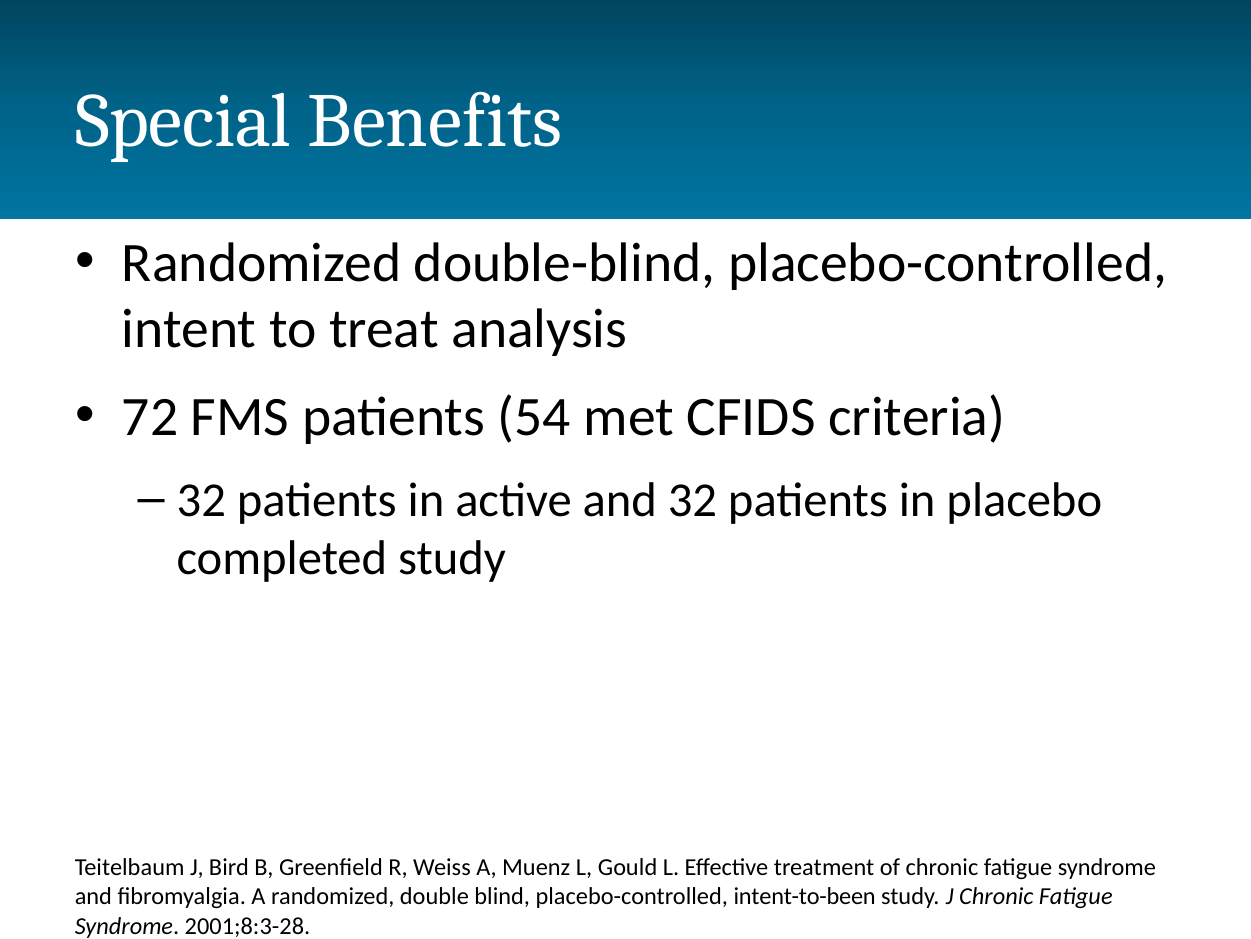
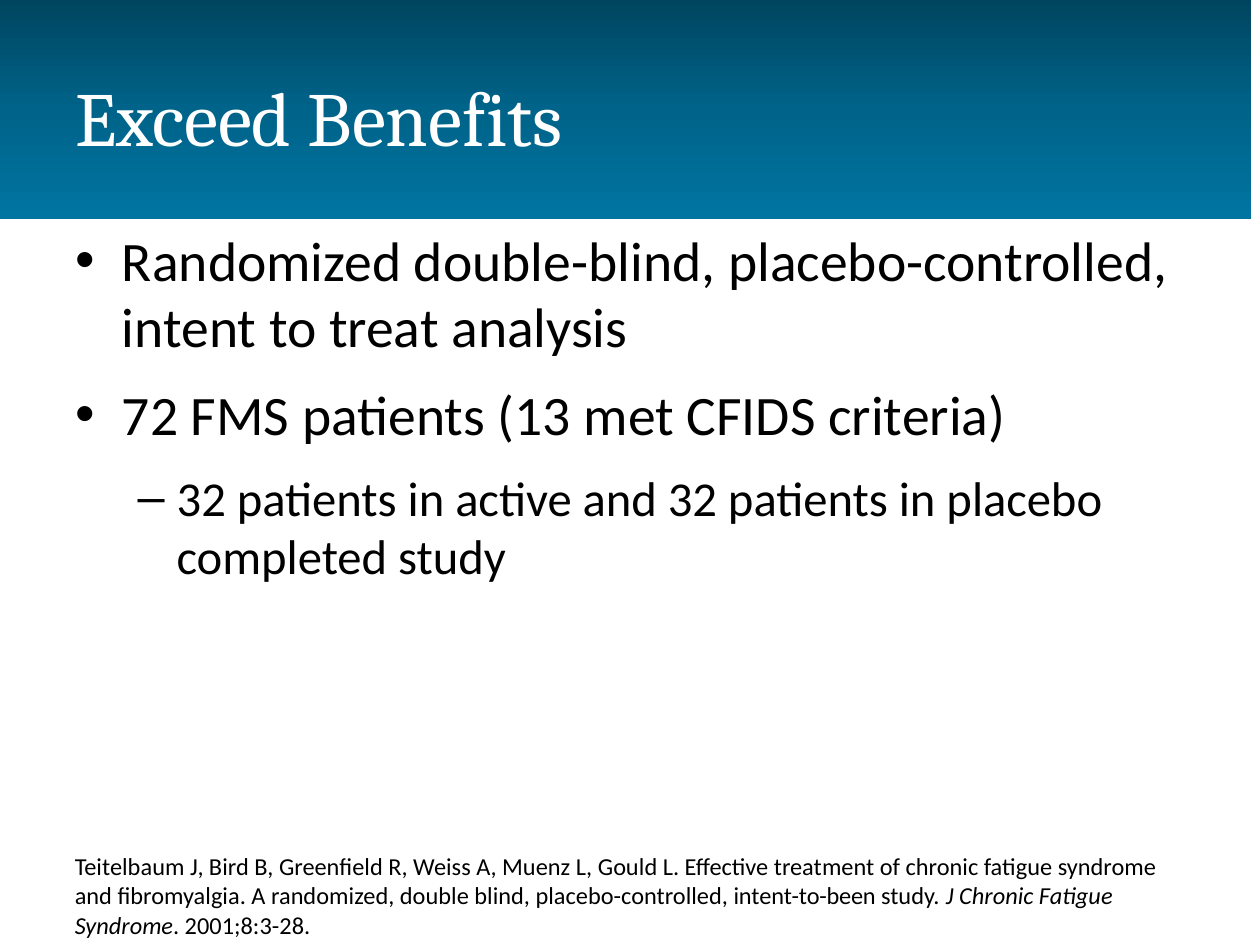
Special: Special -> Exceed
54: 54 -> 13
